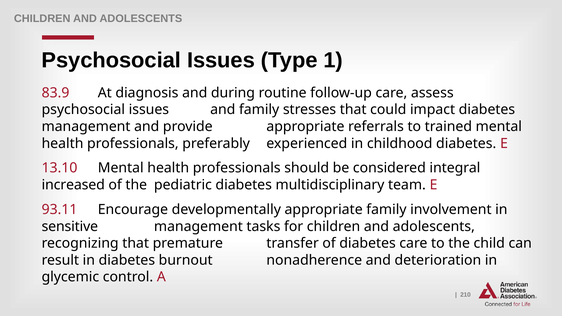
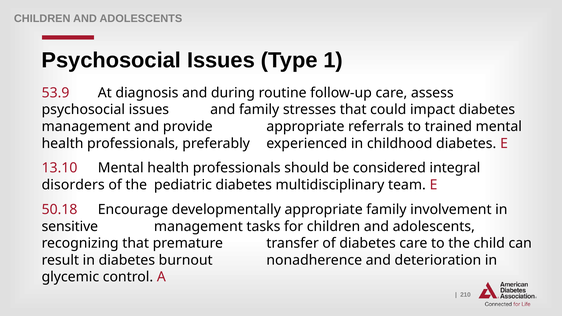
83.9: 83.9 -> 53.9
increased: increased -> disorders
93.11: 93.11 -> 50.18
